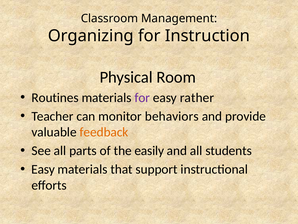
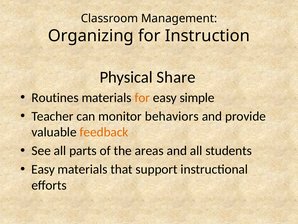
Room: Room -> Share
for at (142, 97) colour: purple -> orange
rather: rather -> simple
easily: easily -> areas
